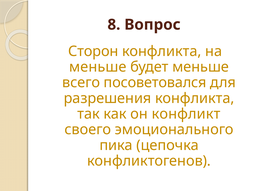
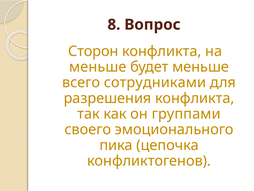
посоветовался: посоветовался -> сотрудниками
конфликт: конфликт -> группами
